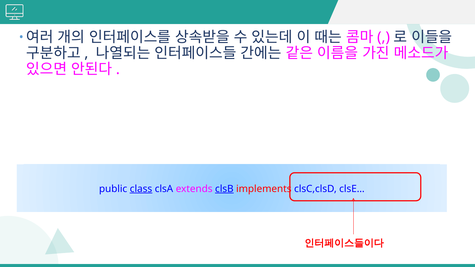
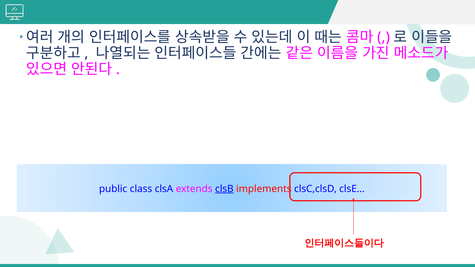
class underline: present -> none
